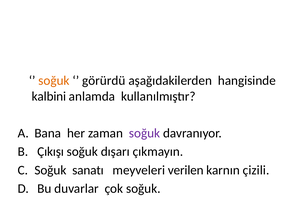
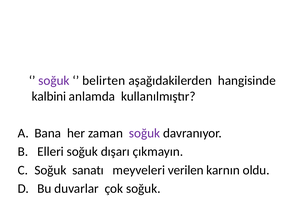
soğuk at (54, 81) colour: orange -> purple
görürdü: görürdü -> belirten
Çıkışı: Çıkışı -> Elleri
çizili: çizili -> oldu
